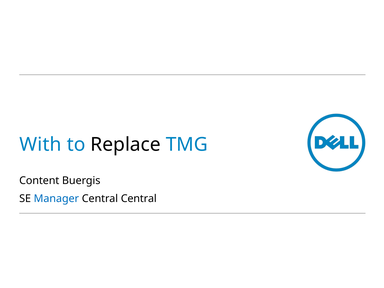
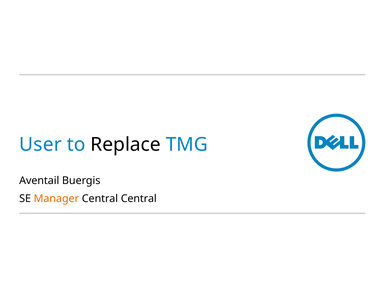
With: With -> User
Content: Content -> Aventail
Manager colour: blue -> orange
